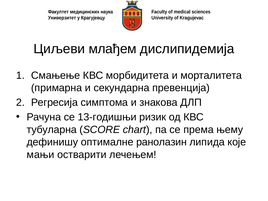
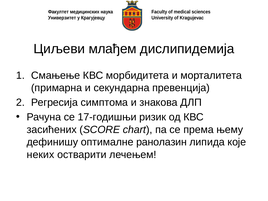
13-годишњи: 13-годишњи -> 17-годишњи
тубуларна: тубуларна -> засићених
мањи: мањи -> неких
